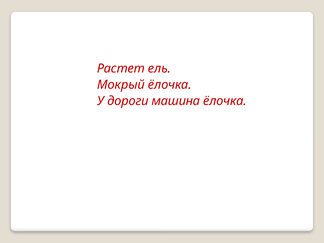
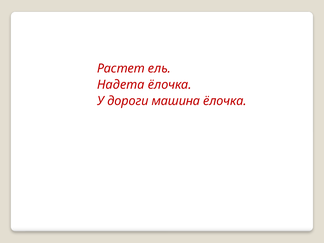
Мокрый: Мокрый -> Надета
